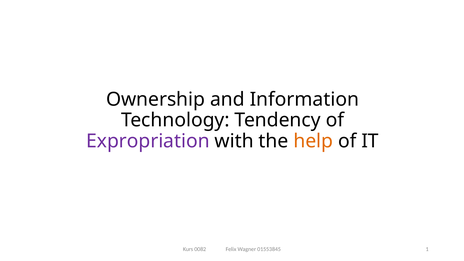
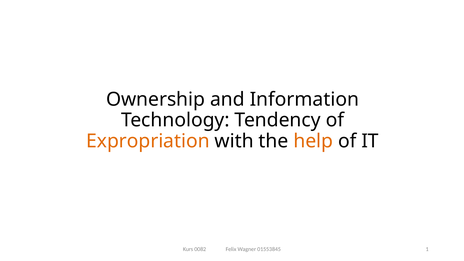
Expropriation colour: purple -> orange
